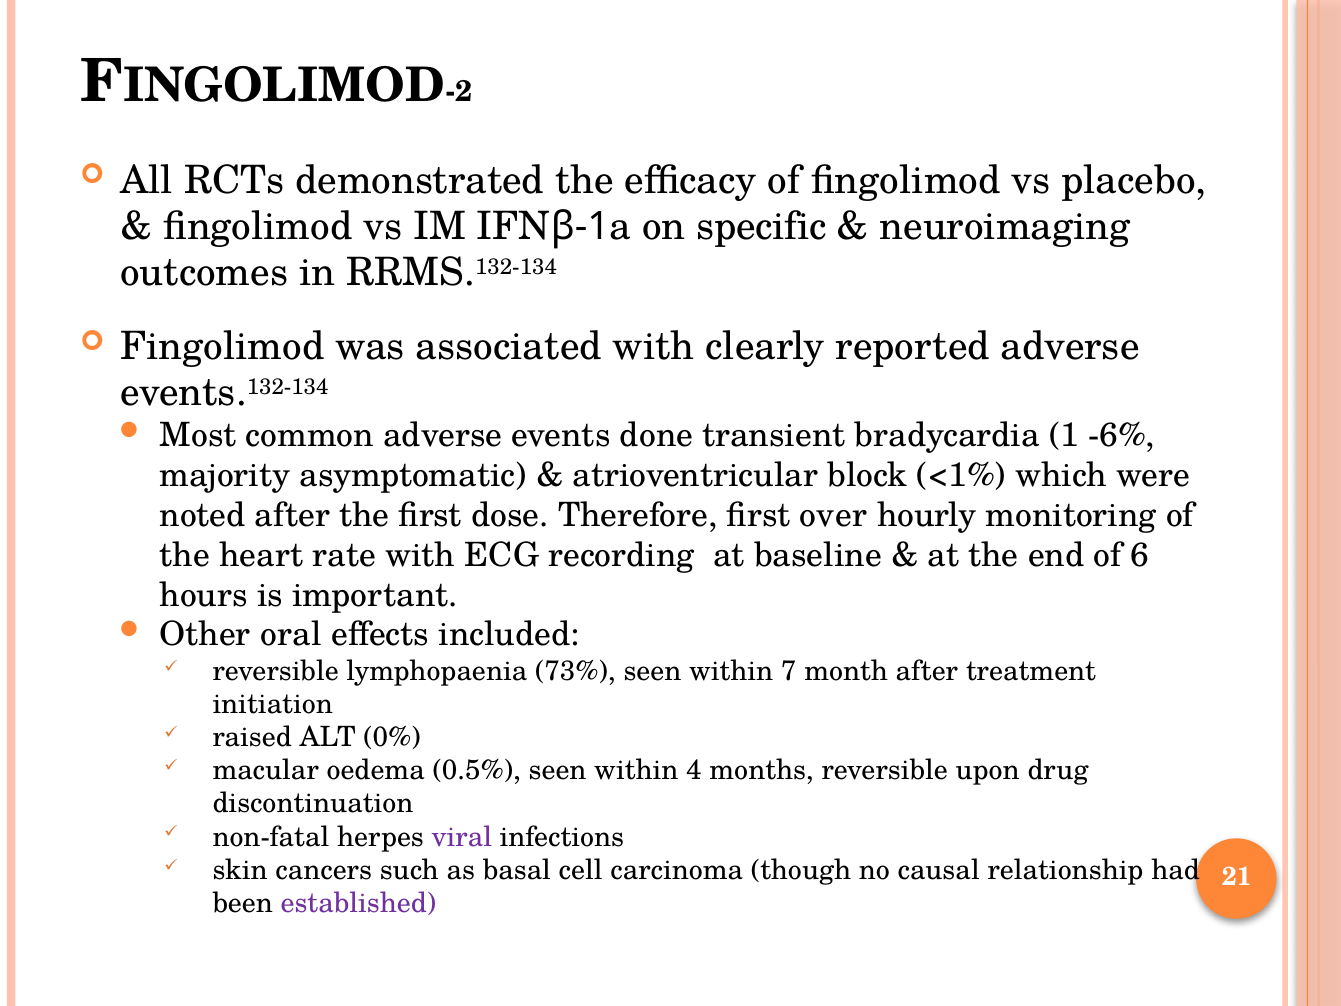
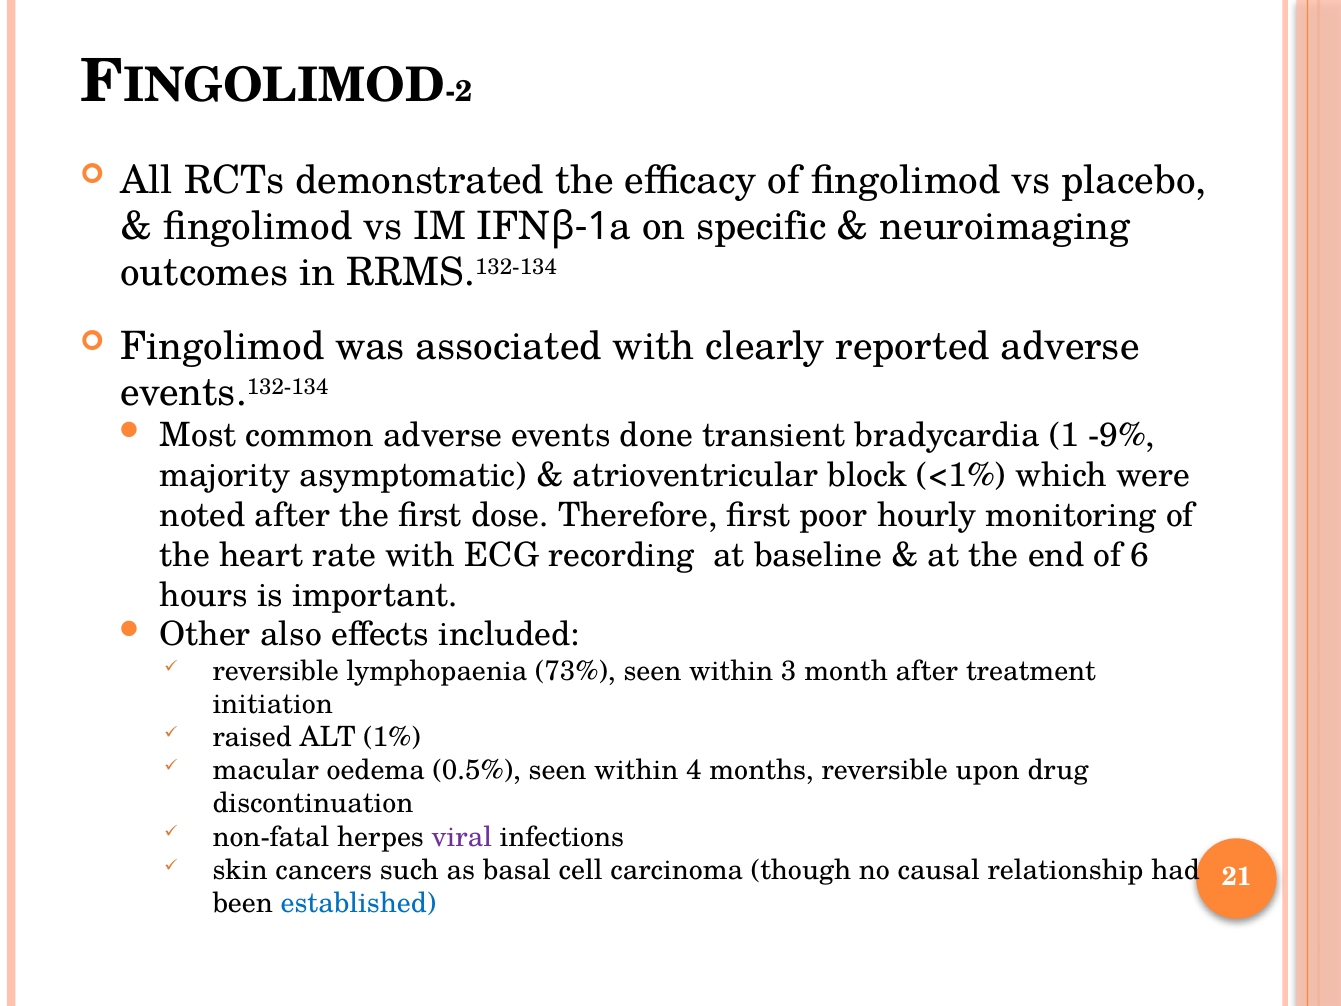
-6%: -6% -> -9%
over: over -> poor
oral: oral -> also
7: 7 -> 3
0%: 0% -> 1%
established colour: purple -> blue
